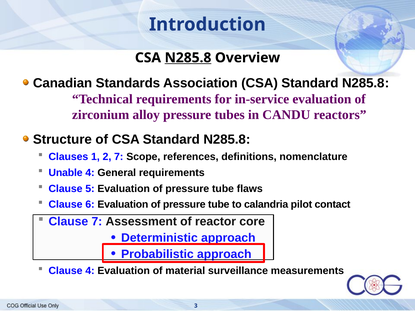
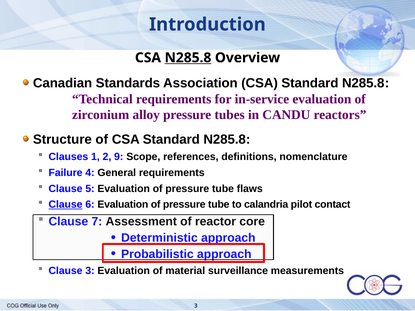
2 7: 7 -> 9
Unable: Unable -> Failure
Clause at (66, 205) underline: none -> present
Clause 4: 4 -> 3
